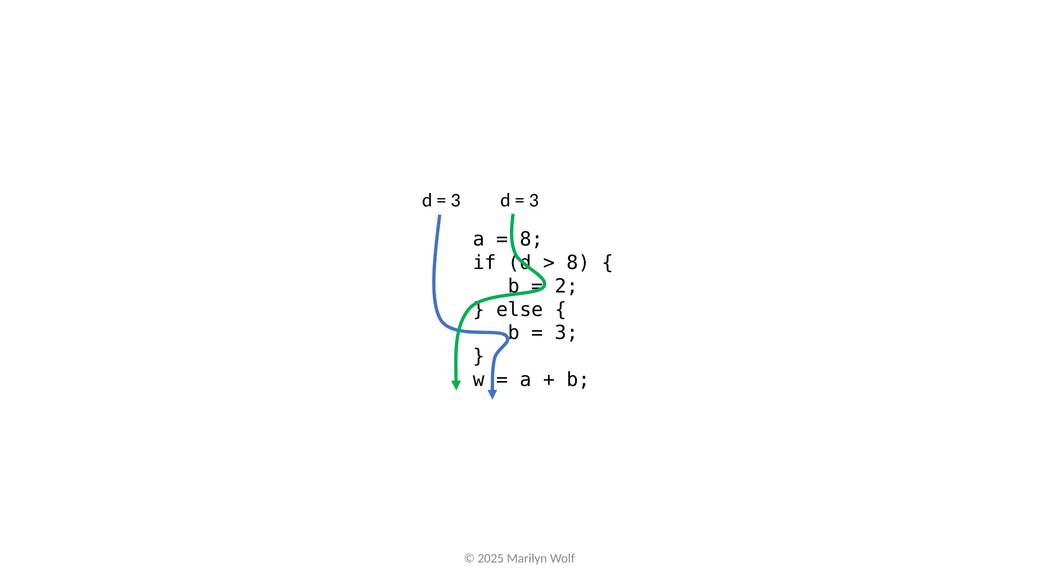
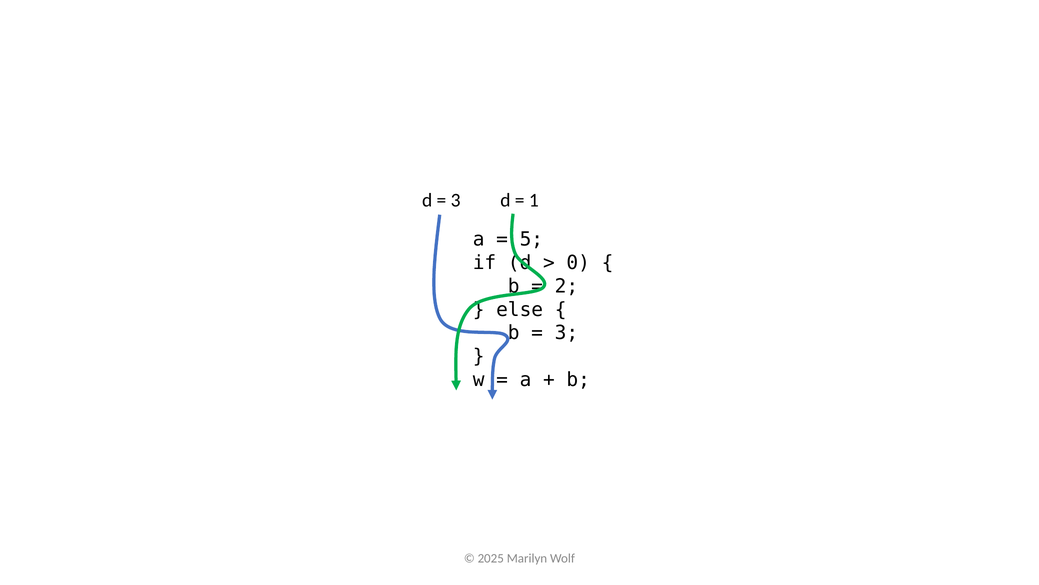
3 at (534, 200): 3 -> 1
8 at (531, 239): 8 -> 5
8 at (578, 263): 8 -> 0
